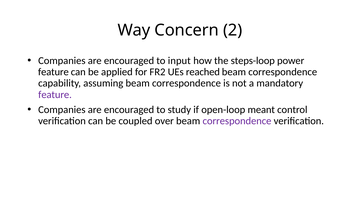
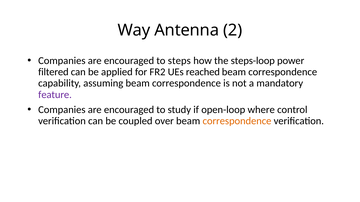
Concern: Concern -> Antenna
input: input -> steps
feature at (53, 72): feature -> filtered
meant: meant -> where
correspondence at (237, 121) colour: purple -> orange
